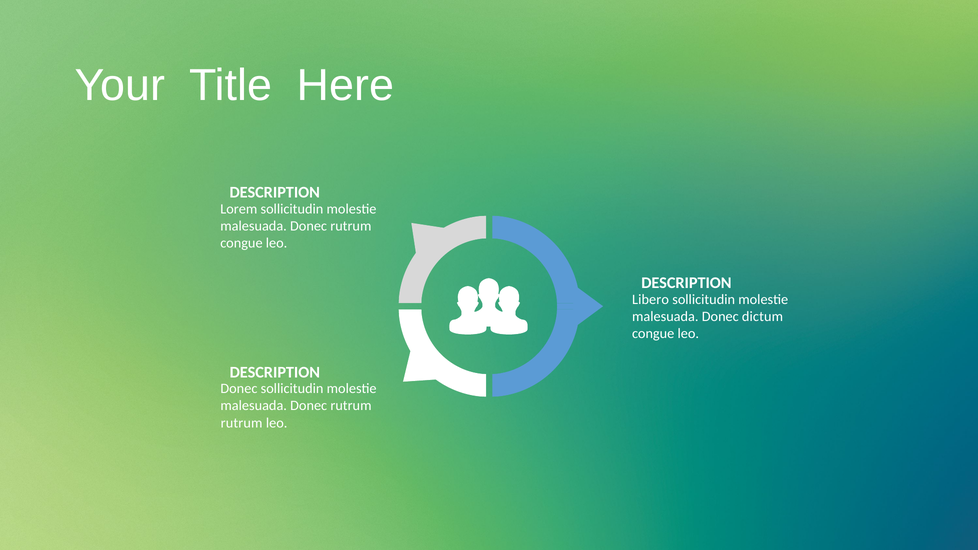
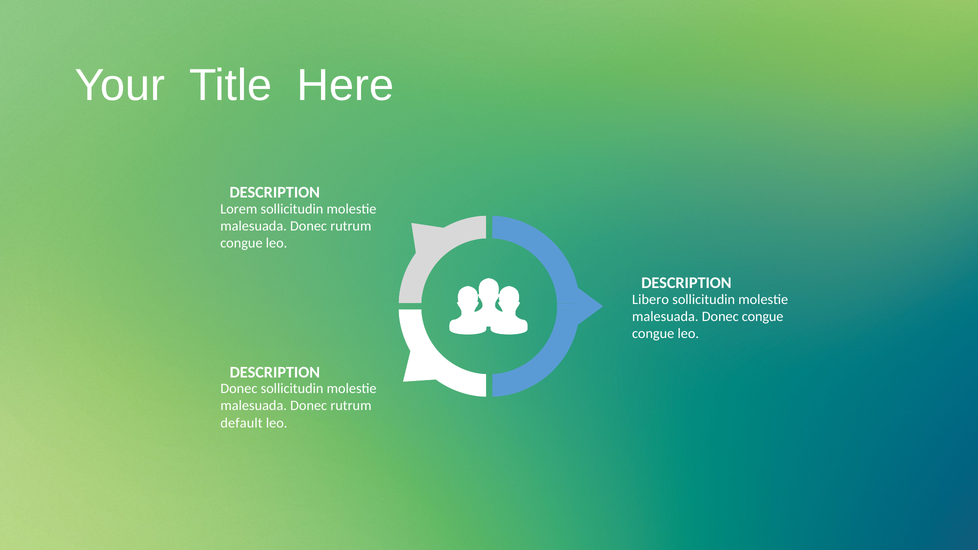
Donec dictum: dictum -> congue
rutrum at (242, 423): rutrum -> default
